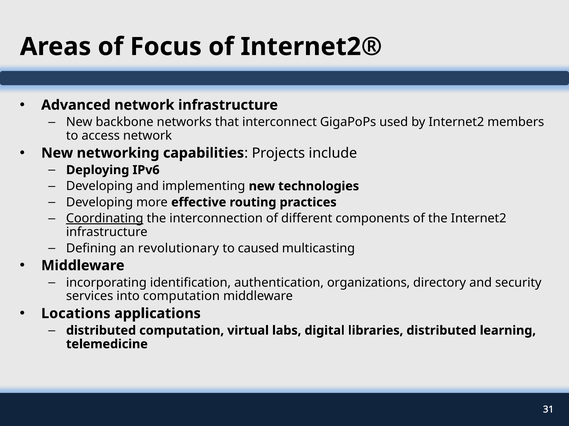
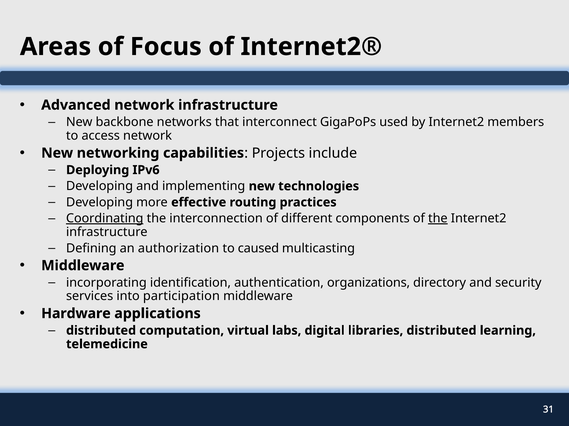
the at (438, 219) underline: none -> present
revolutionary: revolutionary -> authorization
into computation: computation -> participation
Locations: Locations -> Hardware
